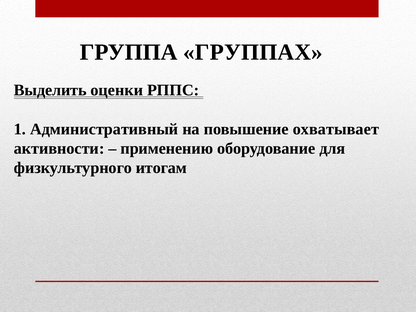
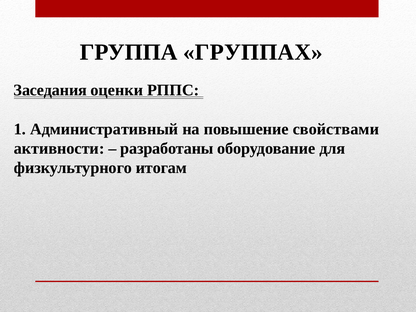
Выделить: Выделить -> Заседания
охватывает: охватывает -> свойствами
применению: применению -> разработаны
